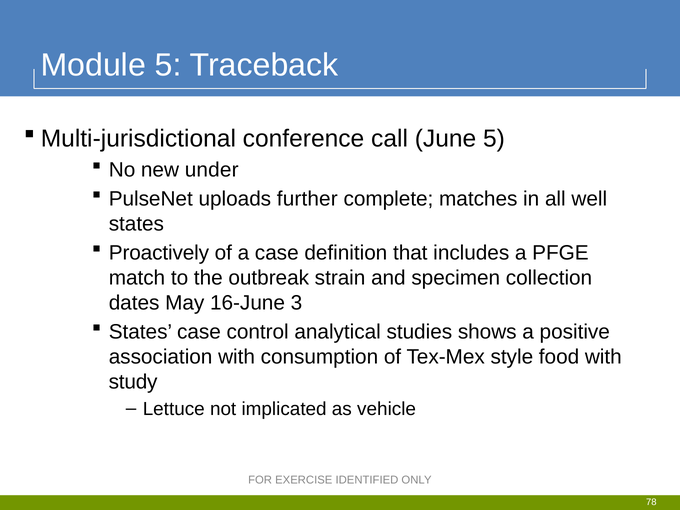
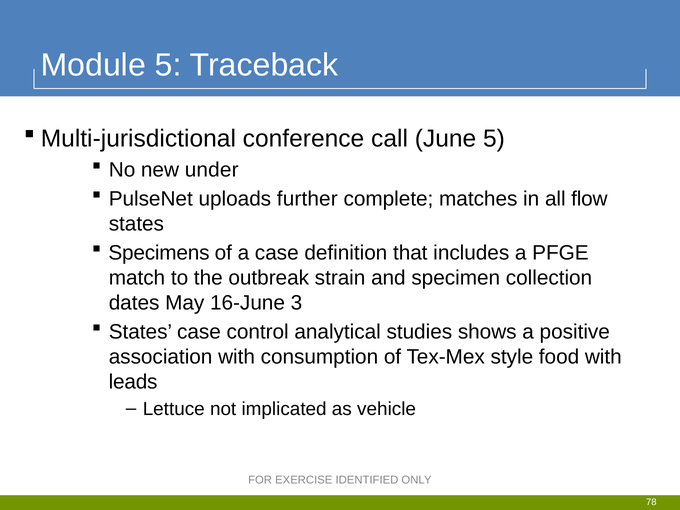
well: well -> flow
Proactively: Proactively -> Specimens
study: study -> leads
